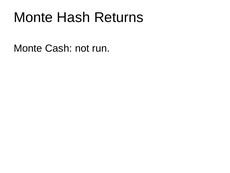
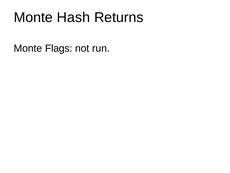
Cash: Cash -> Flags
